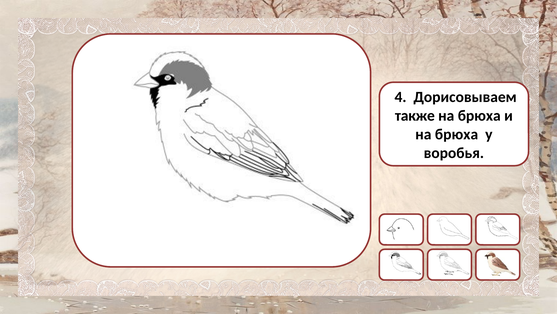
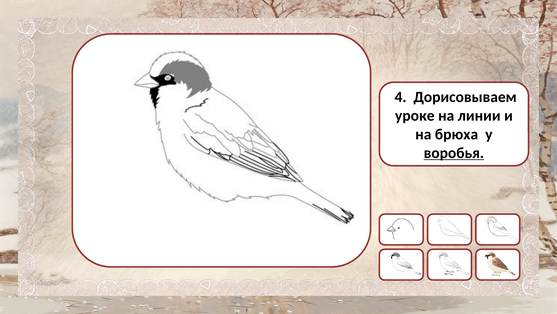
также: также -> уроке
брюха at (479, 116): брюха -> линии
воробья underline: none -> present
